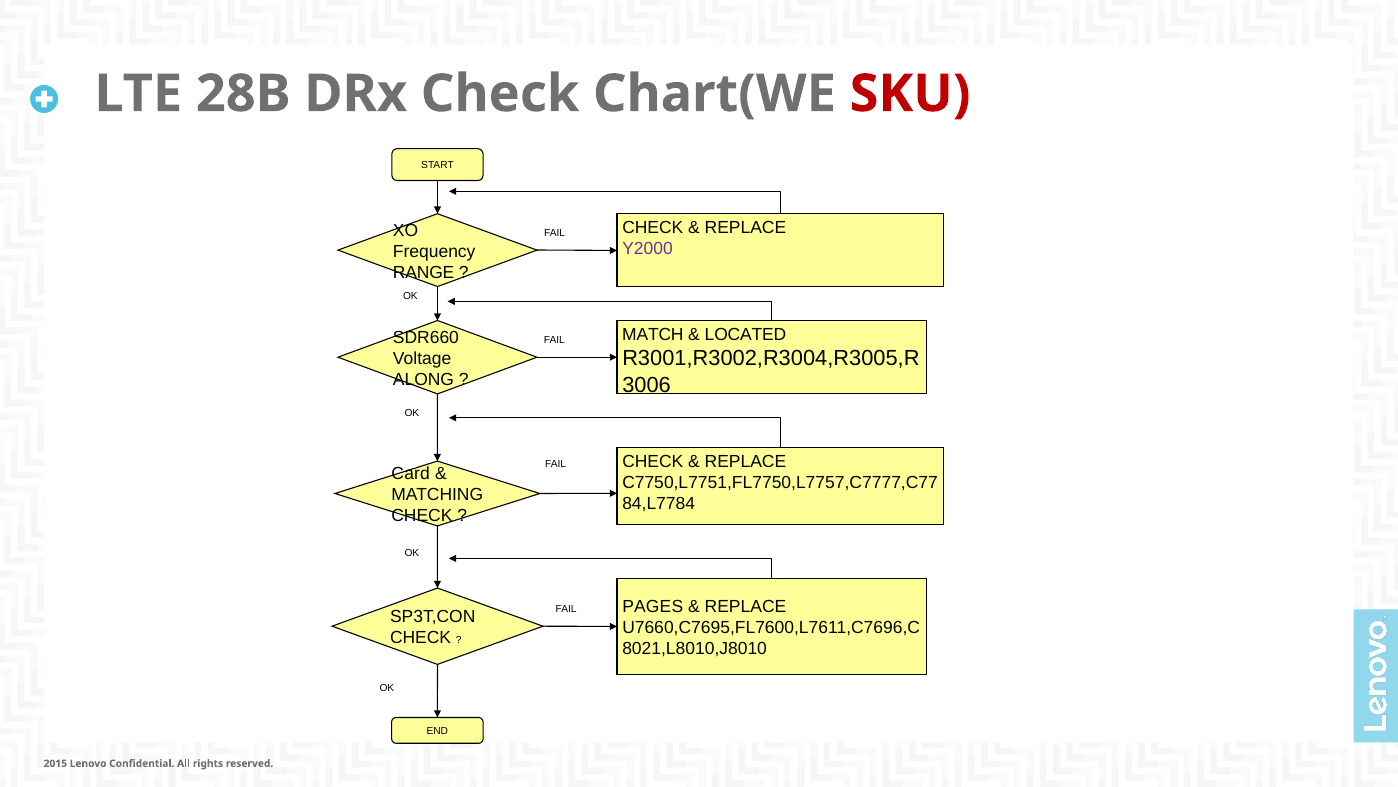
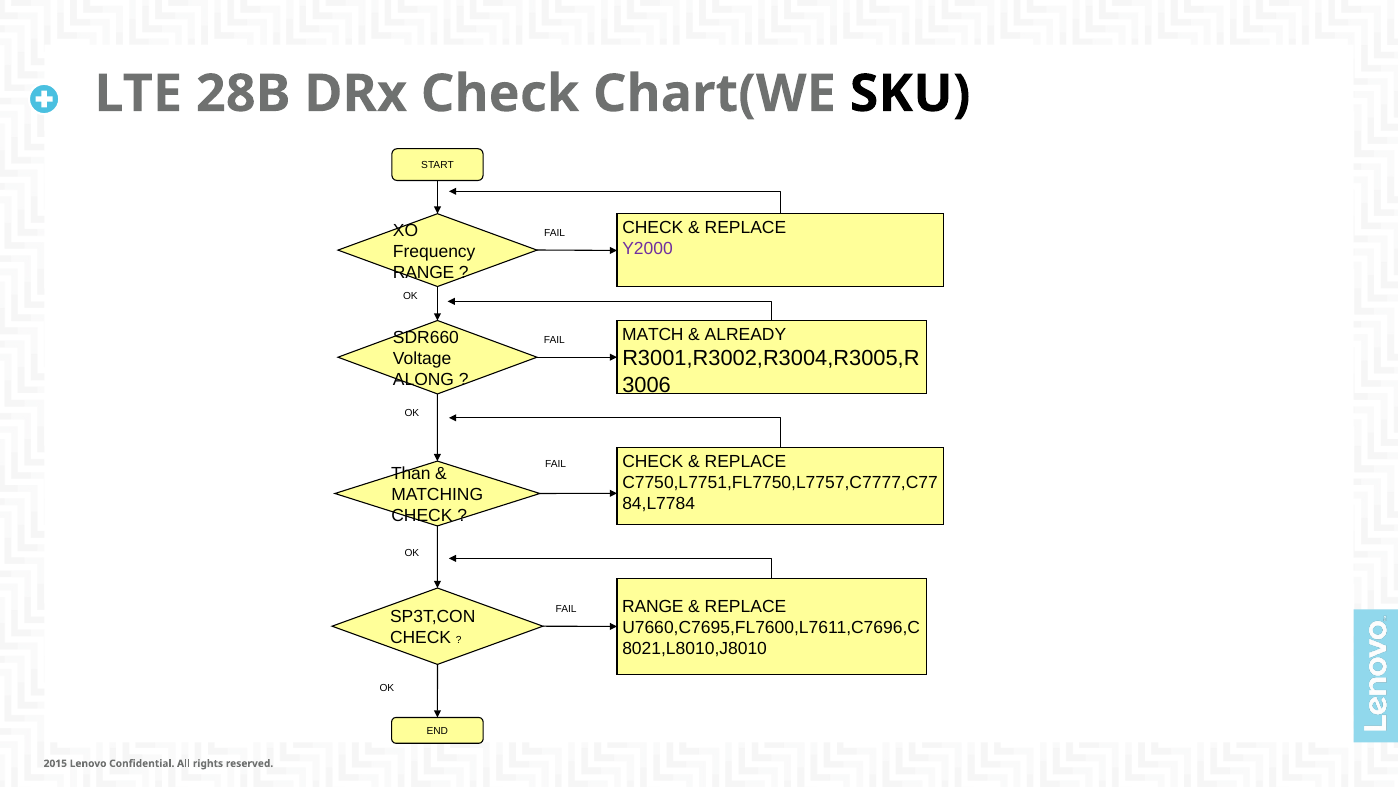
SKU colour: red -> black
LOCATED: LOCATED -> ALREADY
Card: Card -> Than
PAGES at (653, 606): PAGES -> RANGE
